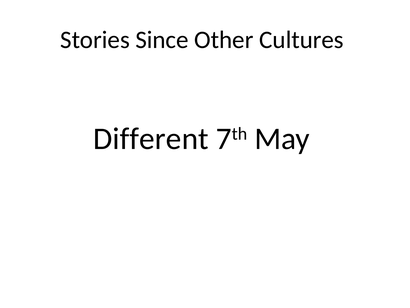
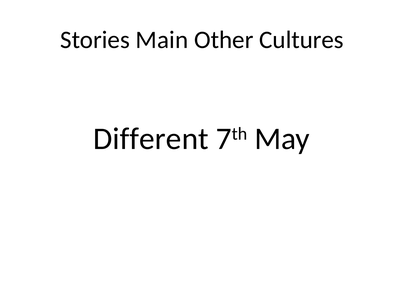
Since: Since -> Main
